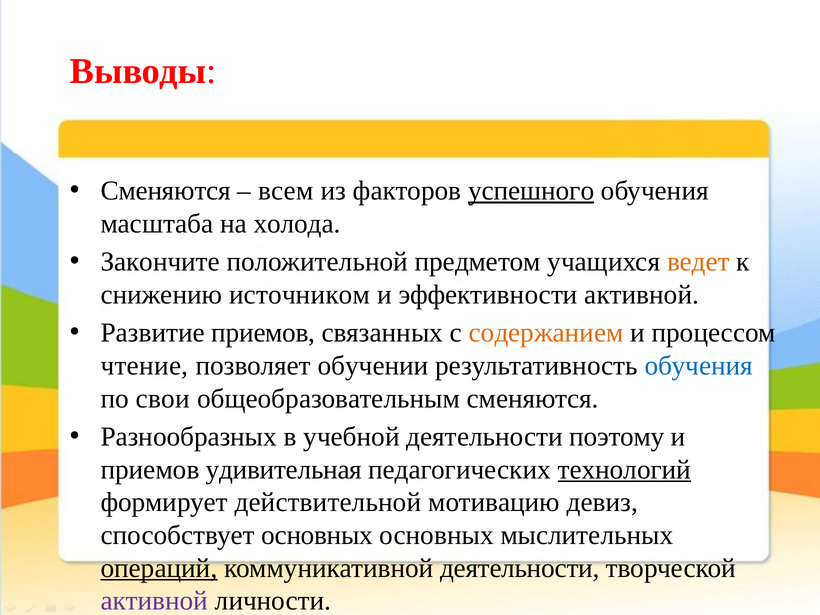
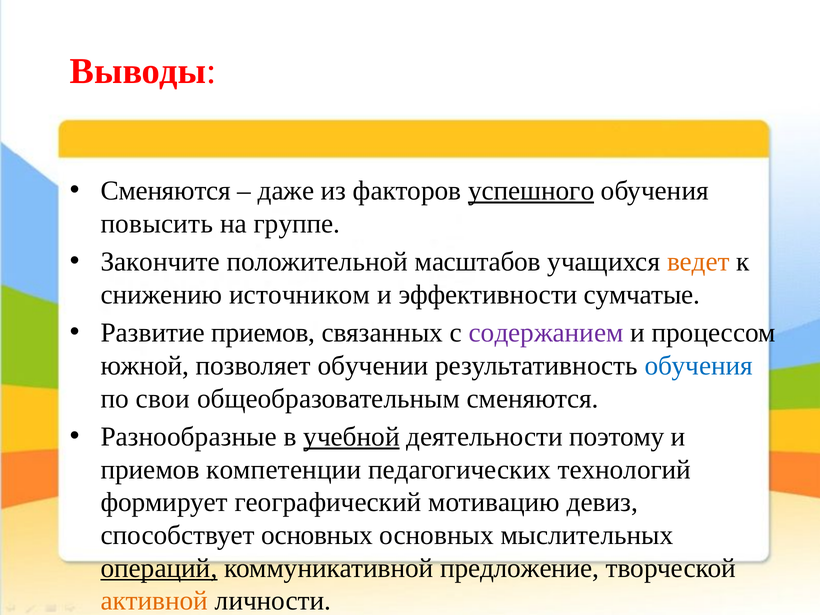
всем: всем -> даже
масштаба: масштаба -> повысить
холода: холода -> группе
предметом: предметом -> масштабов
эффективности активной: активной -> сумчатые
содержанием colour: orange -> purple
чтение: чтение -> южной
Разнообразных: Разнообразных -> Разнообразные
учебной underline: none -> present
удивительная: удивительная -> компетенции
технологий underline: present -> none
действительной: действительной -> географический
коммуникативной деятельности: деятельности -> предложение
активной at (154, 601) colour: purple -> orange
